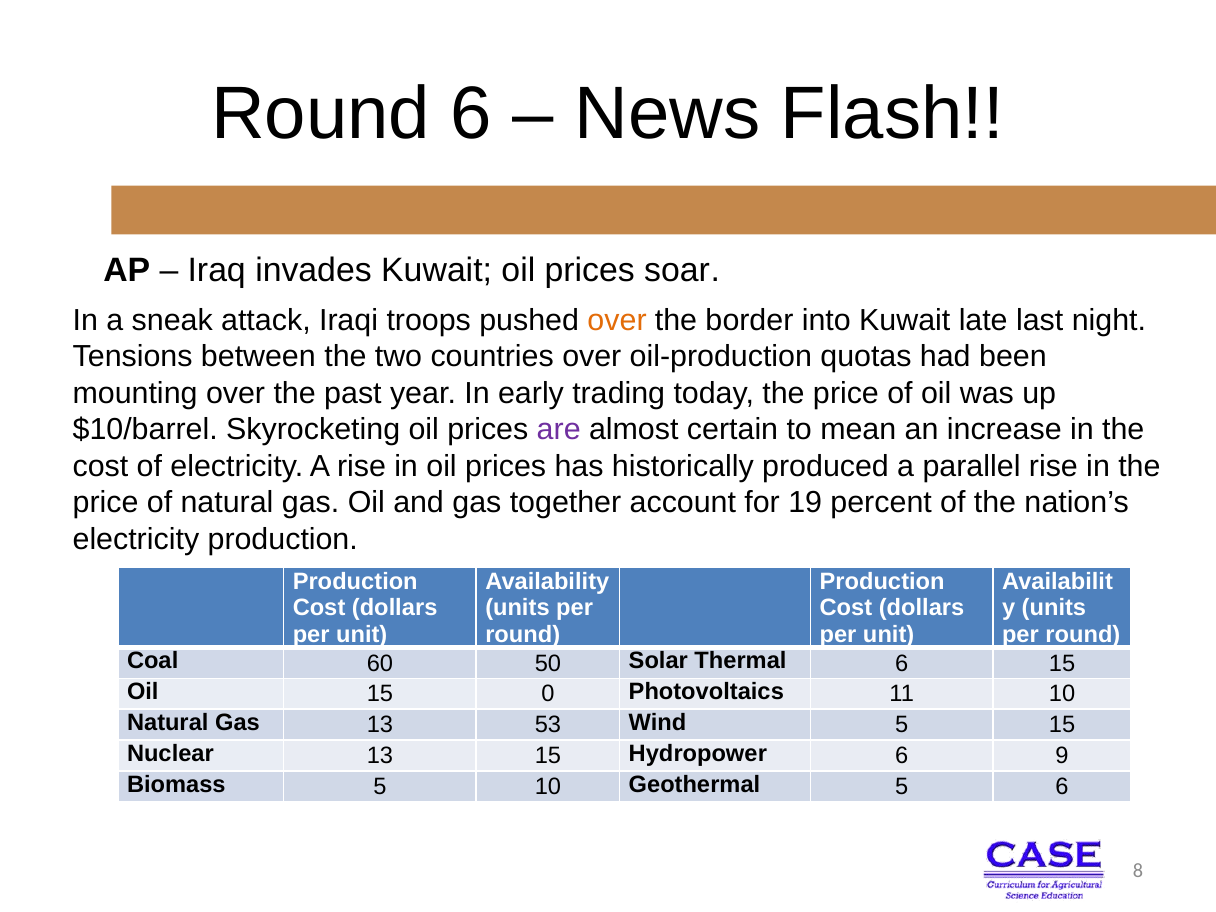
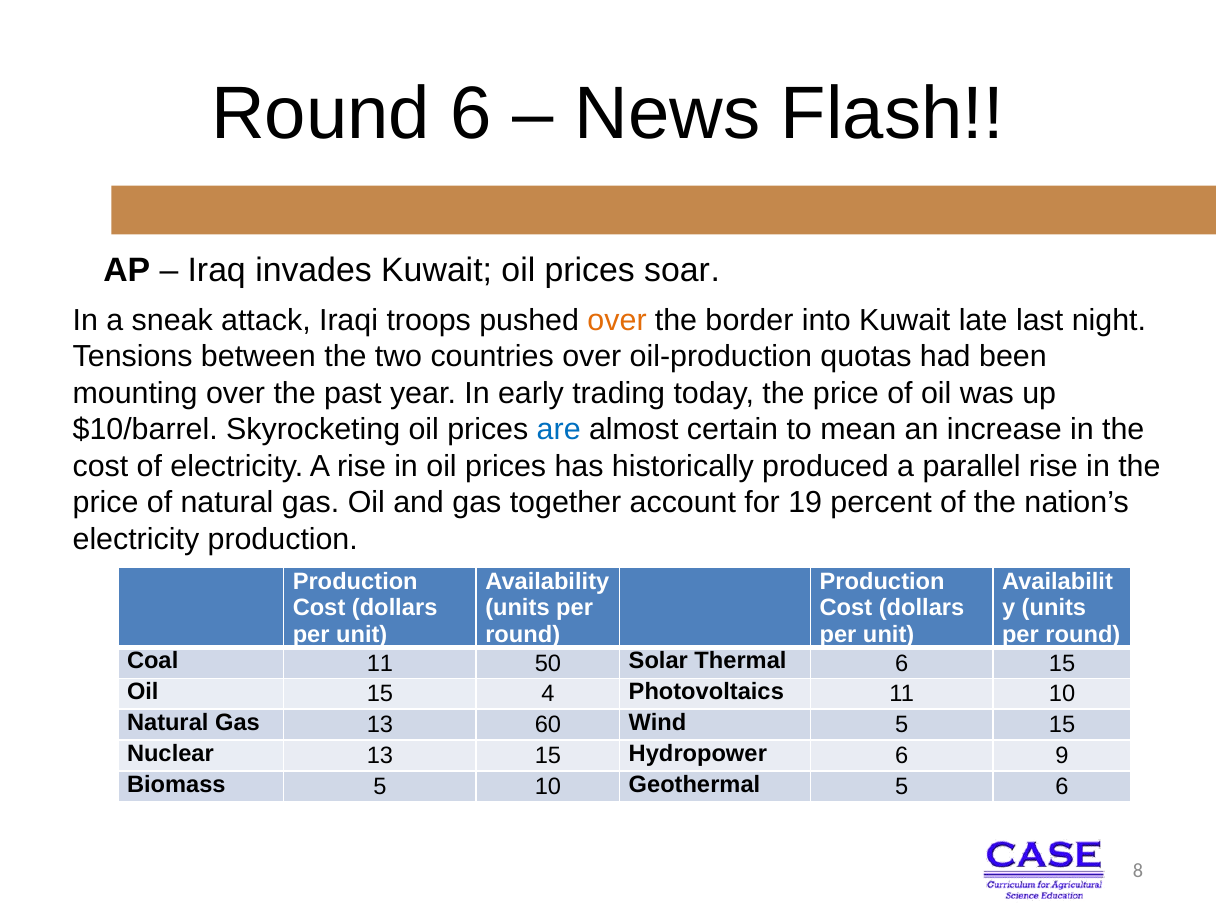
are colour: purple -> blue
Coal 60: 60 -> 11
0: 0 -> 4
53: 53 -> 60
